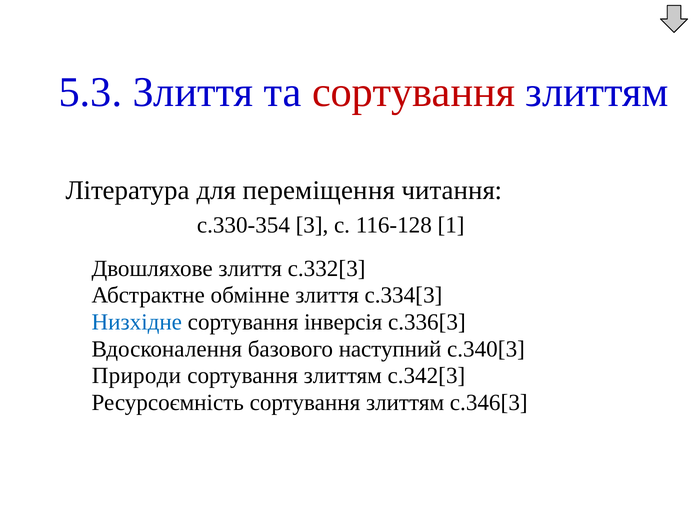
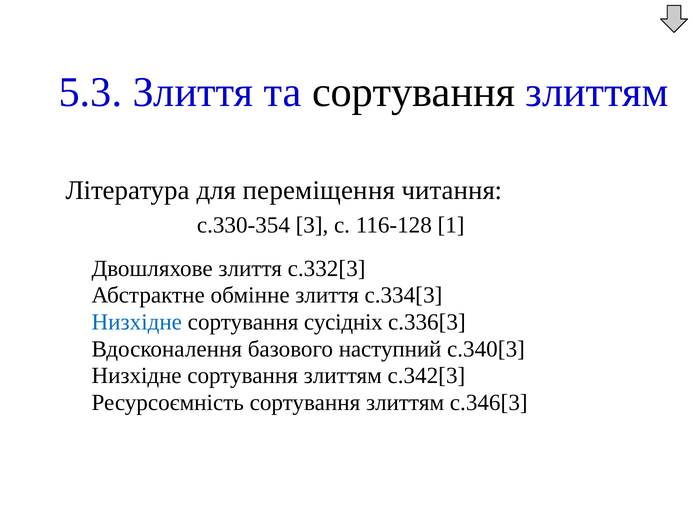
сортування at (414, 92) colour: red -> black
інверсія: інверсія -> сусідніх
Природи at (136, 376): Природи -> Низхідне
